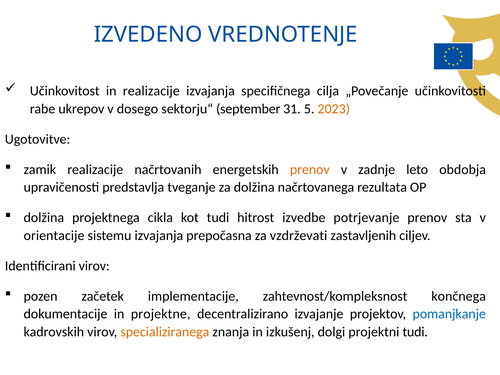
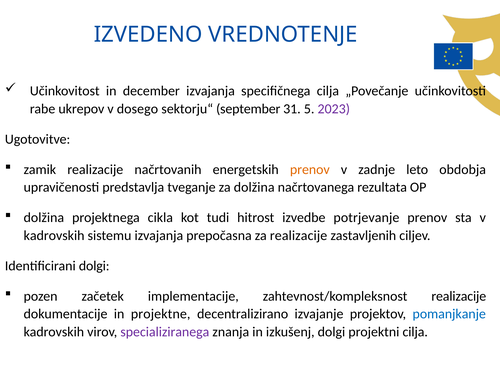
in realizacije: realizacije -> december
2023 colour: orange -> purple
orientacije at (54, 236): orientacije -> kadrovskih
za vzdrževati: vzdrževati -> realizacije
Identificirani virov: virov -> dolgi
zahtevnost/kompleksnost končnega: končnega -> realizacije
specializiranega colour: orange -> purple
projektni tudi: tudi -> cilja
